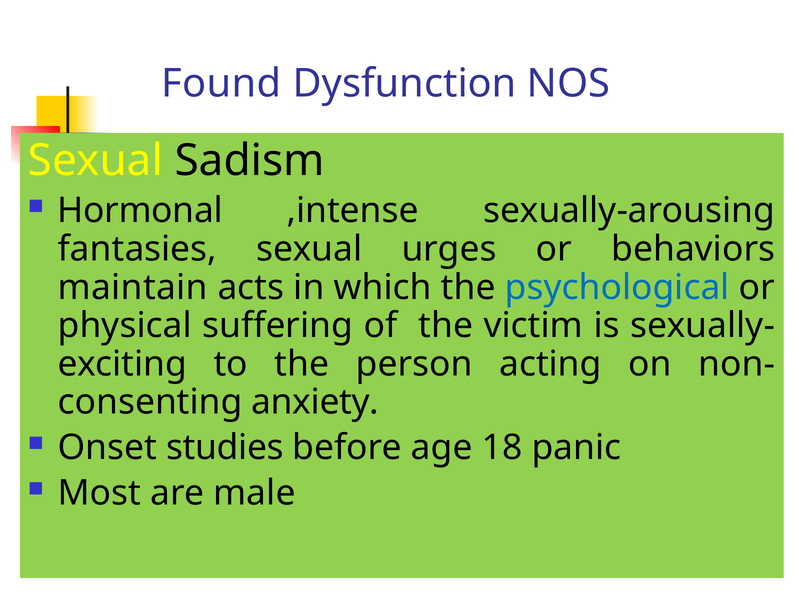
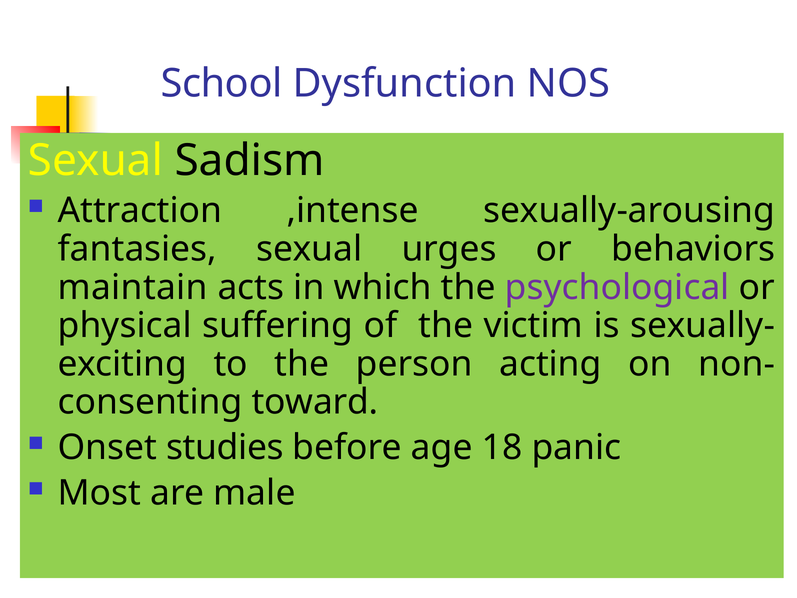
Found: Found -> School
Hormonal: Hormonal -> Attraction
psychological colour: blue -> purple
anxiety: anxiety -> toward
